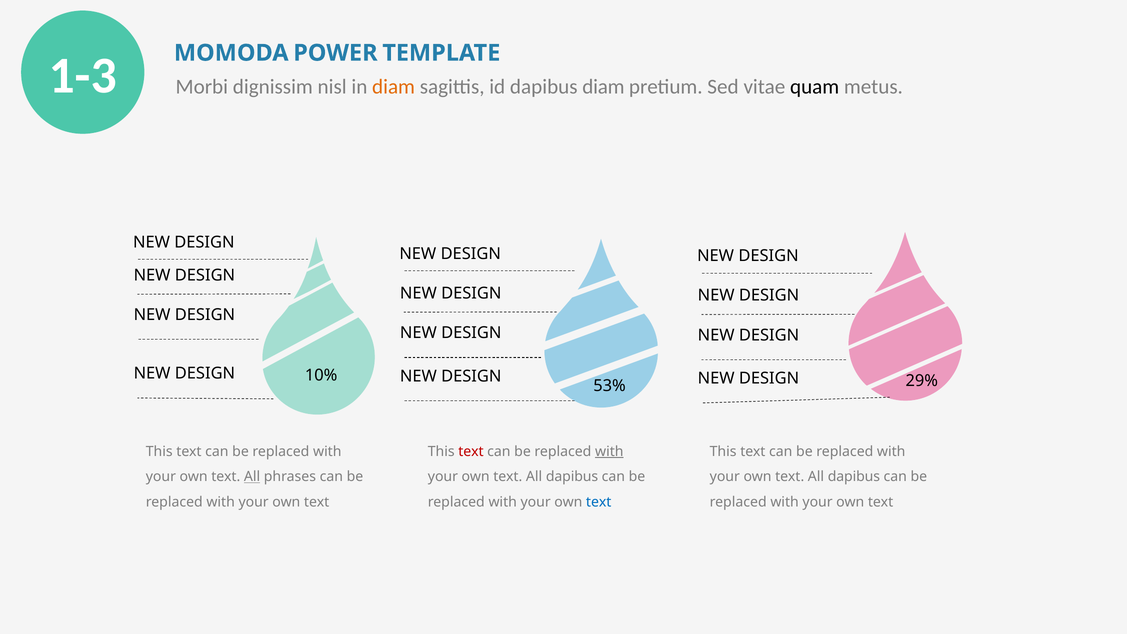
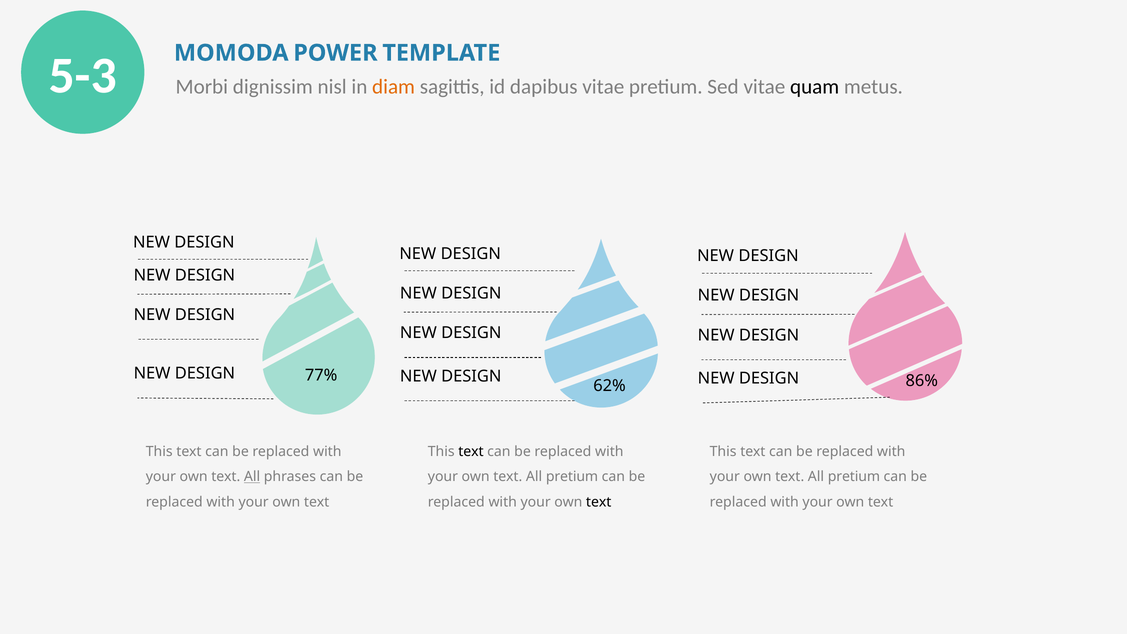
1-3: 1-3 -> 5-3
dapibus diam: diam -> vitae
10%: 10% -> 77%
29%: 29% -> 86%
53%: 53% -> 62%
text at (471, 451) colour: red -> black
with at (609, 451) underline: present -> none
dapibus at (572, 477): dapibus -> pretium
dapibus at (854, 477): dapibus -> pretium
text at (599, 502) colour: blue -> black
